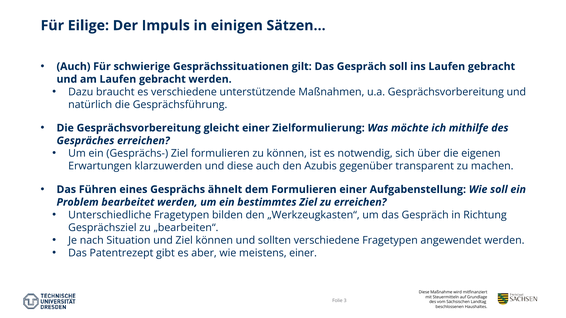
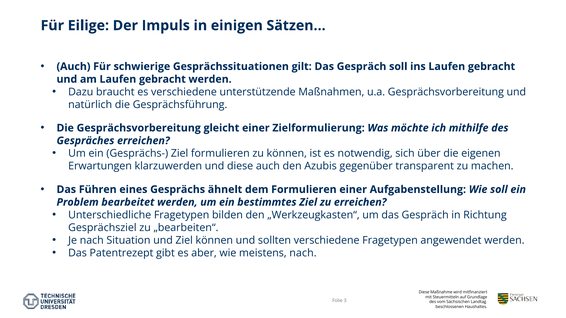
meistens einer: einer -> nach
